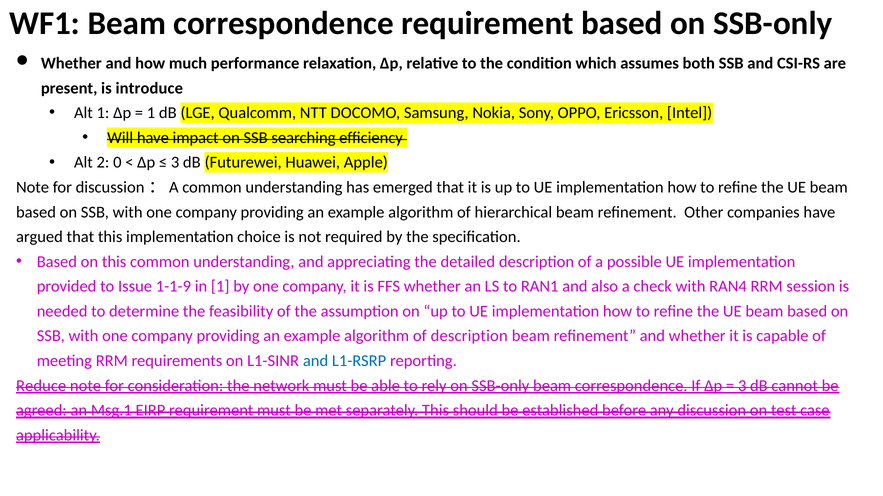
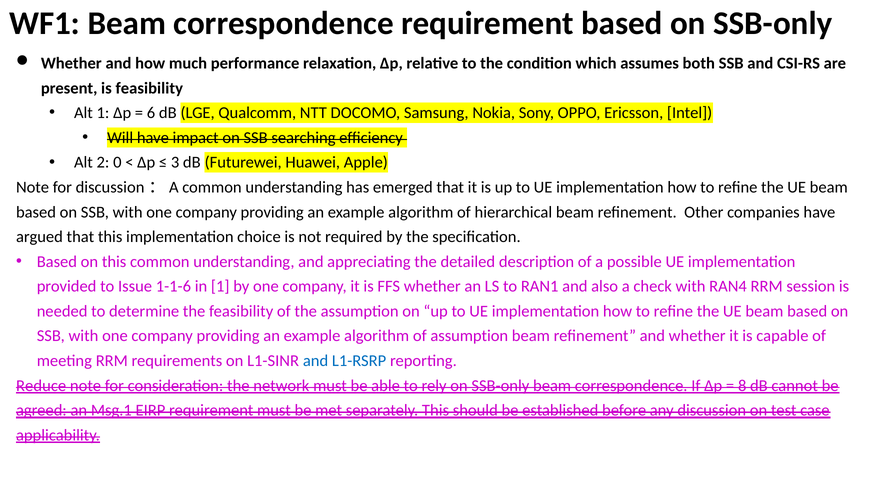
is introduce: introduce -> feasibility
1 at (151, 113): 1 -> 6
1-1-9: 1-1-9 -> 1-1-6
of description: description -> assumption
3 at (742, 386): 3 -> 8
